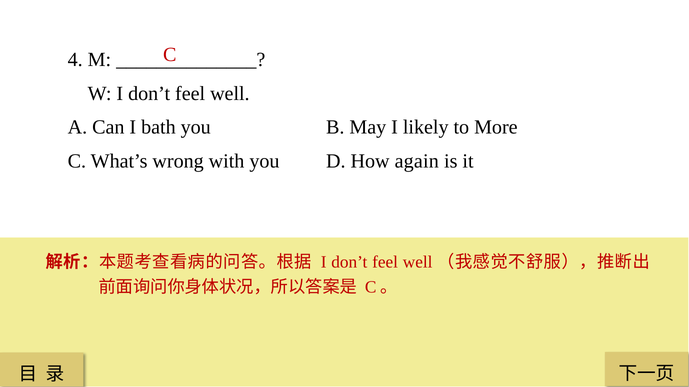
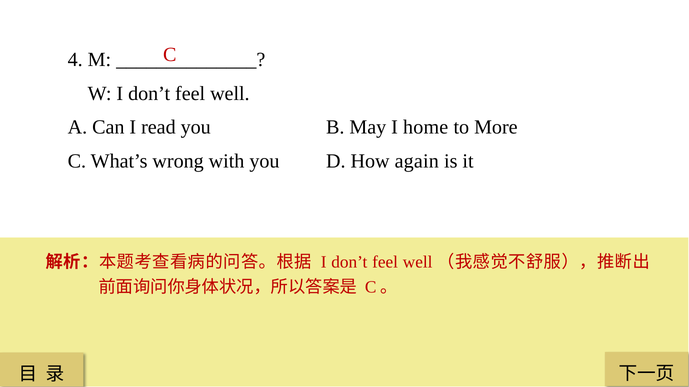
bath: bath -> read
likely: likely -> home
